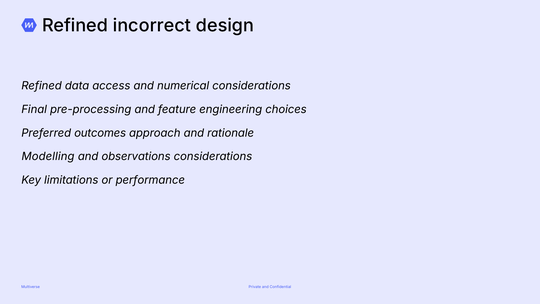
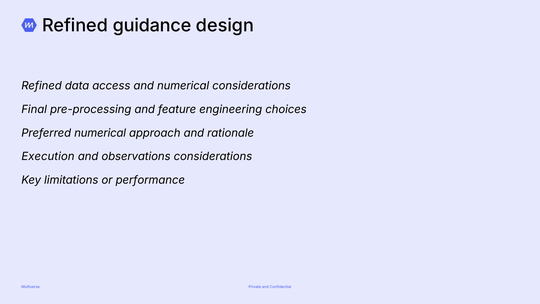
incorrect: incorrect -> guidance
Preferred outcomes: outcomes -> numerical
Modelling: Modelling -> Execution
